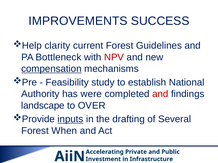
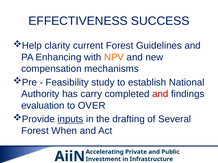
IMPROVEMENTS: IMPROVEMENTS -> EFFECTIVENESS
Bottleneck: Bottleneck -> Enhancing
NPV colour: red -> orange
compensation underline: present -> none
were: were -> carry
landscape: landscape -> evaluation
